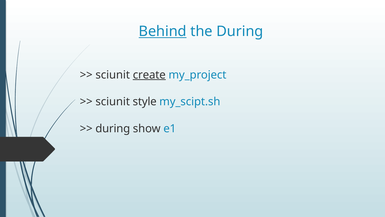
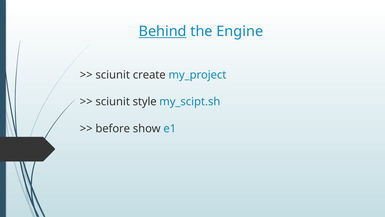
the During: During -> Engine
create underline: present -> none
during at (113, 128): during -> before
